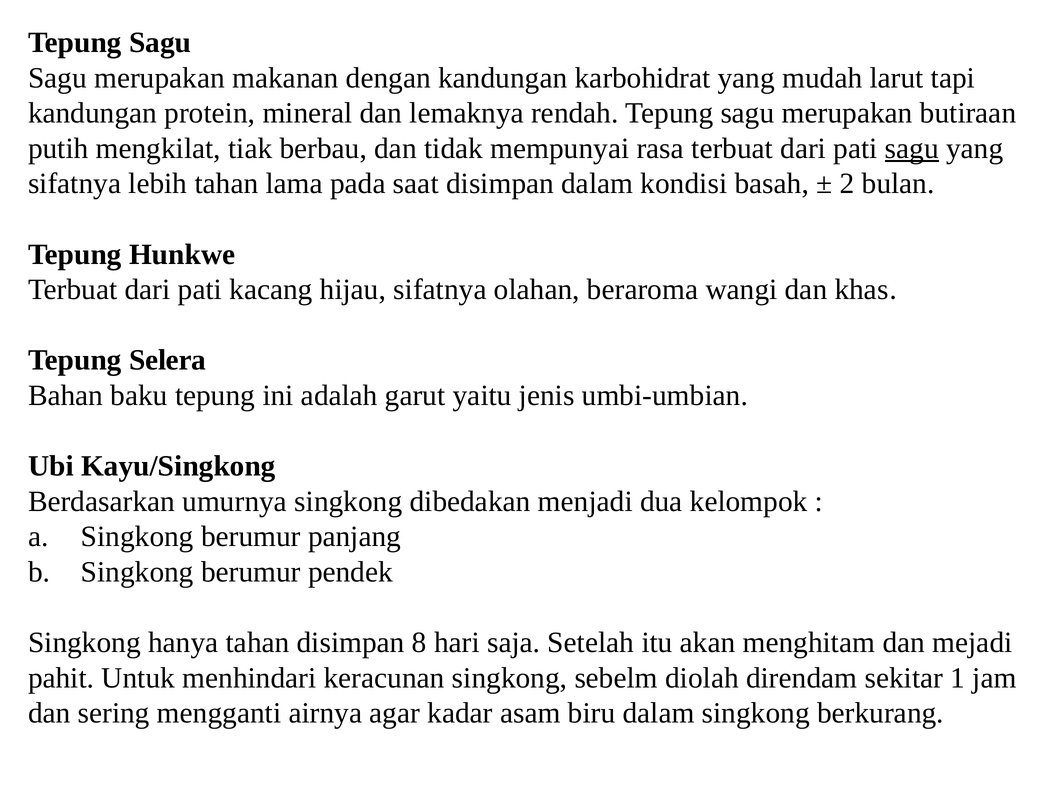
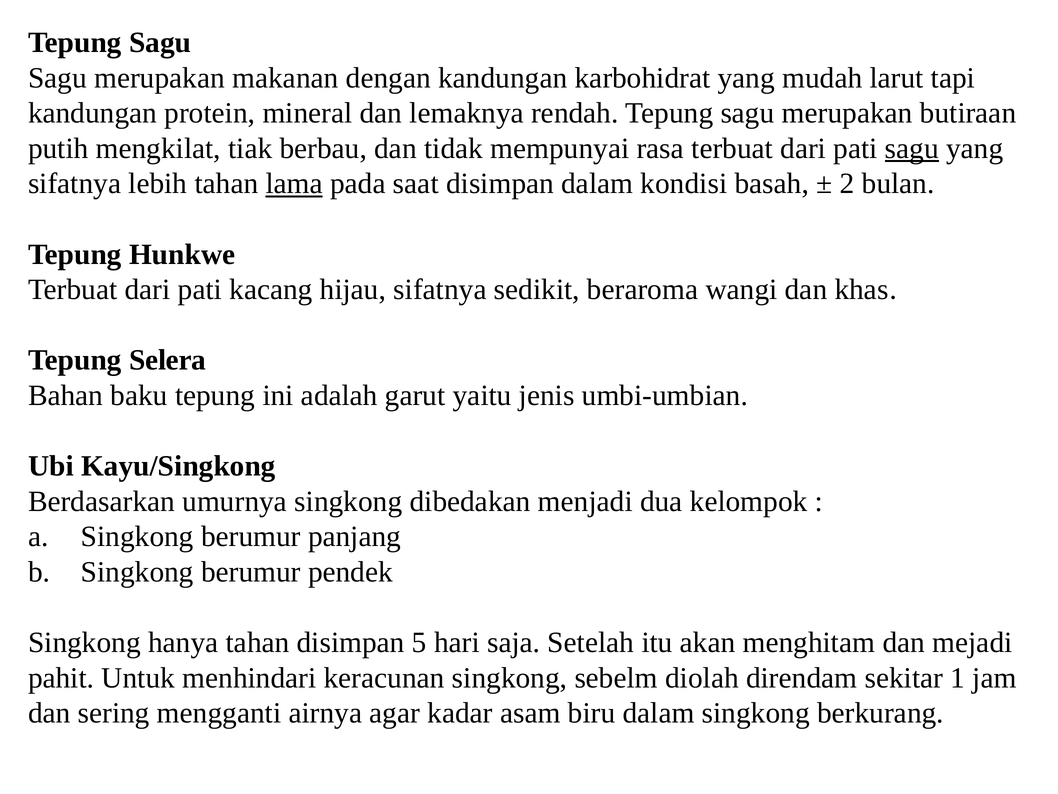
lama underline: none -> present
olahan: olahan -> sedikit
8: 8 -> 5
